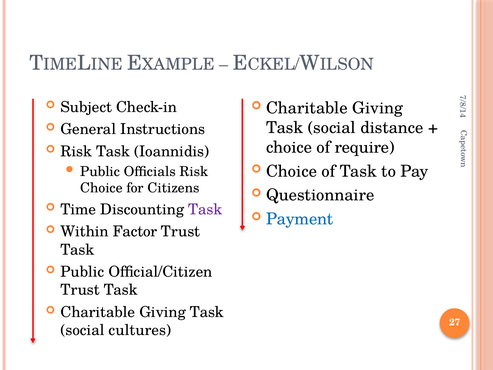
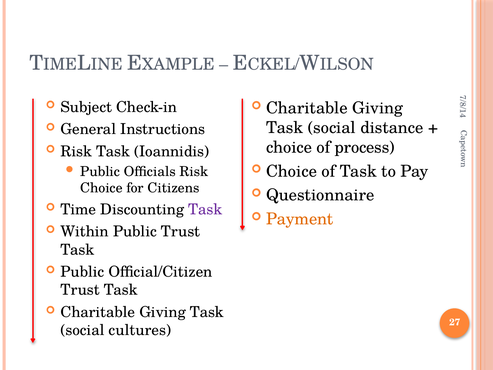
require: require -> process
Payment colour: blue -> orange
Within Factor: Factor -> Public
